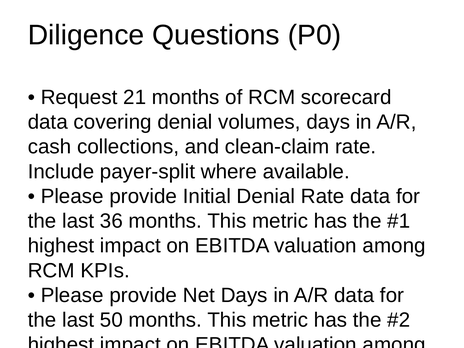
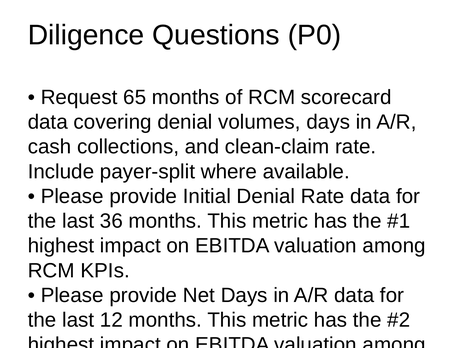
21: 21 -> 65
50: 50 -> 12
